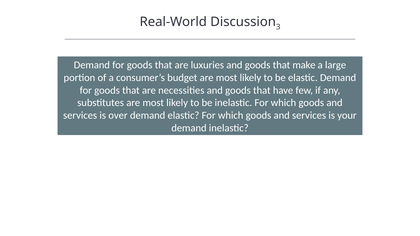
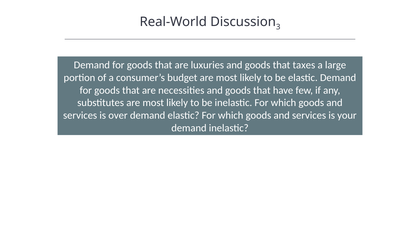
make: make -> taxes
